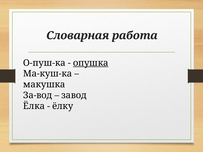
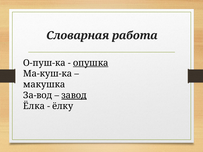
завод underline: none -> present
